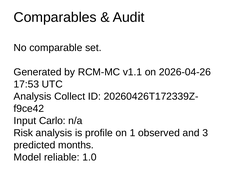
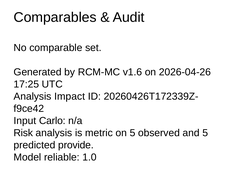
v1.1: v1.1 -> v1.6
17:53: 17:53 -> 17:25
Collect: Collect -> Impact
profile: profile -> metric
on 1: 1 -> 5
and 3: 3 -> 5
months: months -> provide
